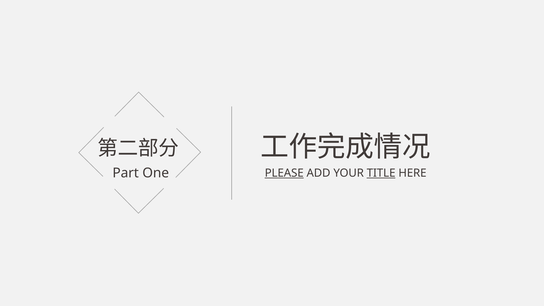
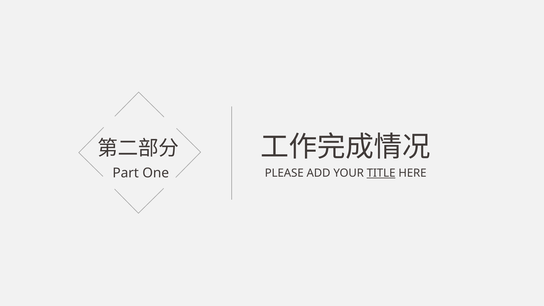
PLEASE underline: present -> none
